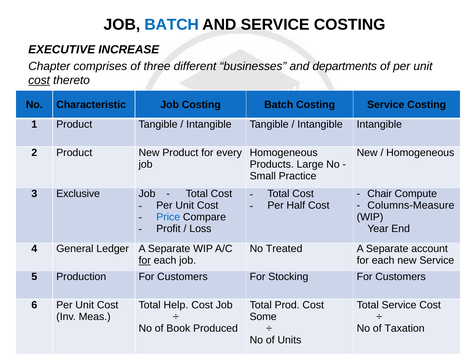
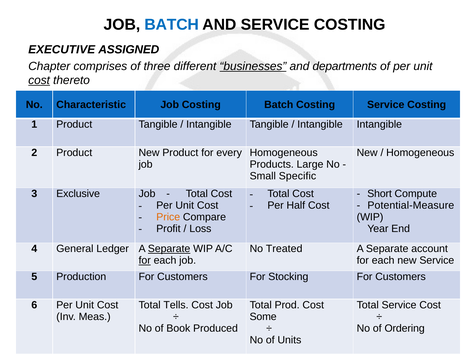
INCREASE: INCREASE -> ASSIGNED
businesses underline: none -> present
Practice: Practice -> Specific
Chair: Chair -> Short
Columns-Measure: Columns-Measure -> Potential-Measure
Price colour: blue -> orange
Separate at (169, 249) underline: none -> present
Help: Help -> Tells
Taxation: Taxation -> Ordering
